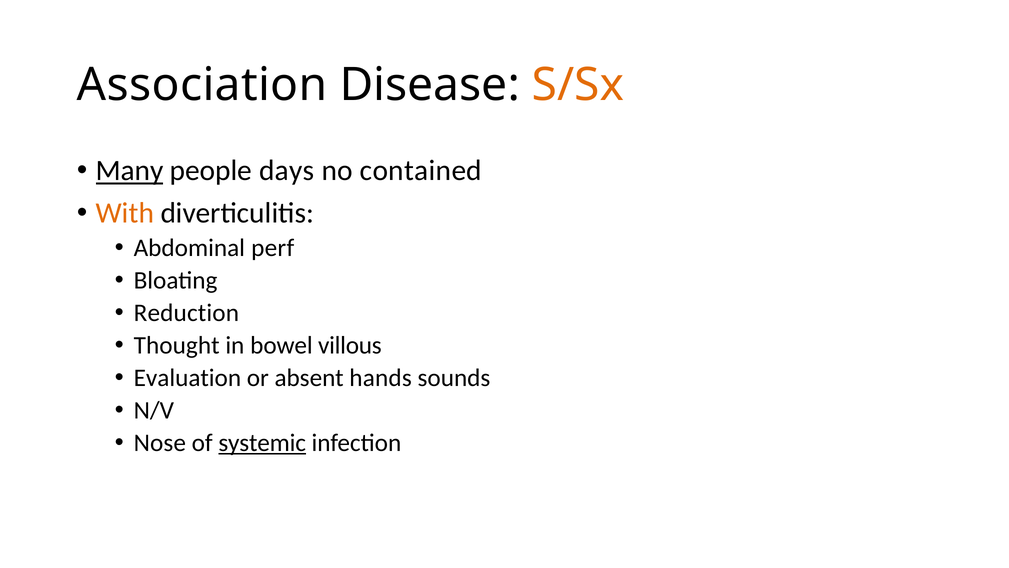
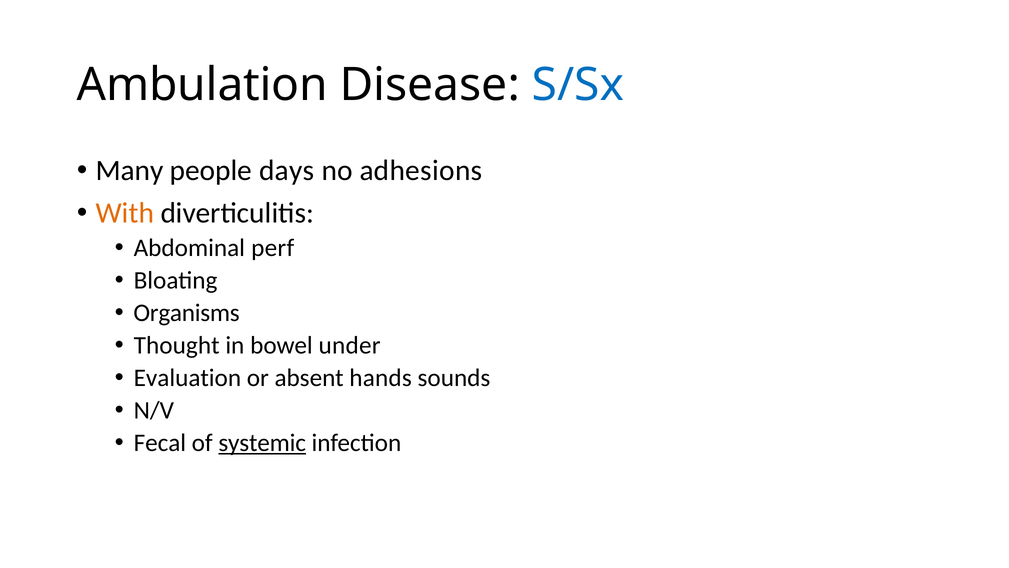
Association: Association -> Ambulation
S/Sx colour: orange -> blue
Many underline: present -> none
contained: contained -> adhesions
Reduction: Reduction -> Organisms
villous: villous -> under
Nose: Nose -> Fecal
